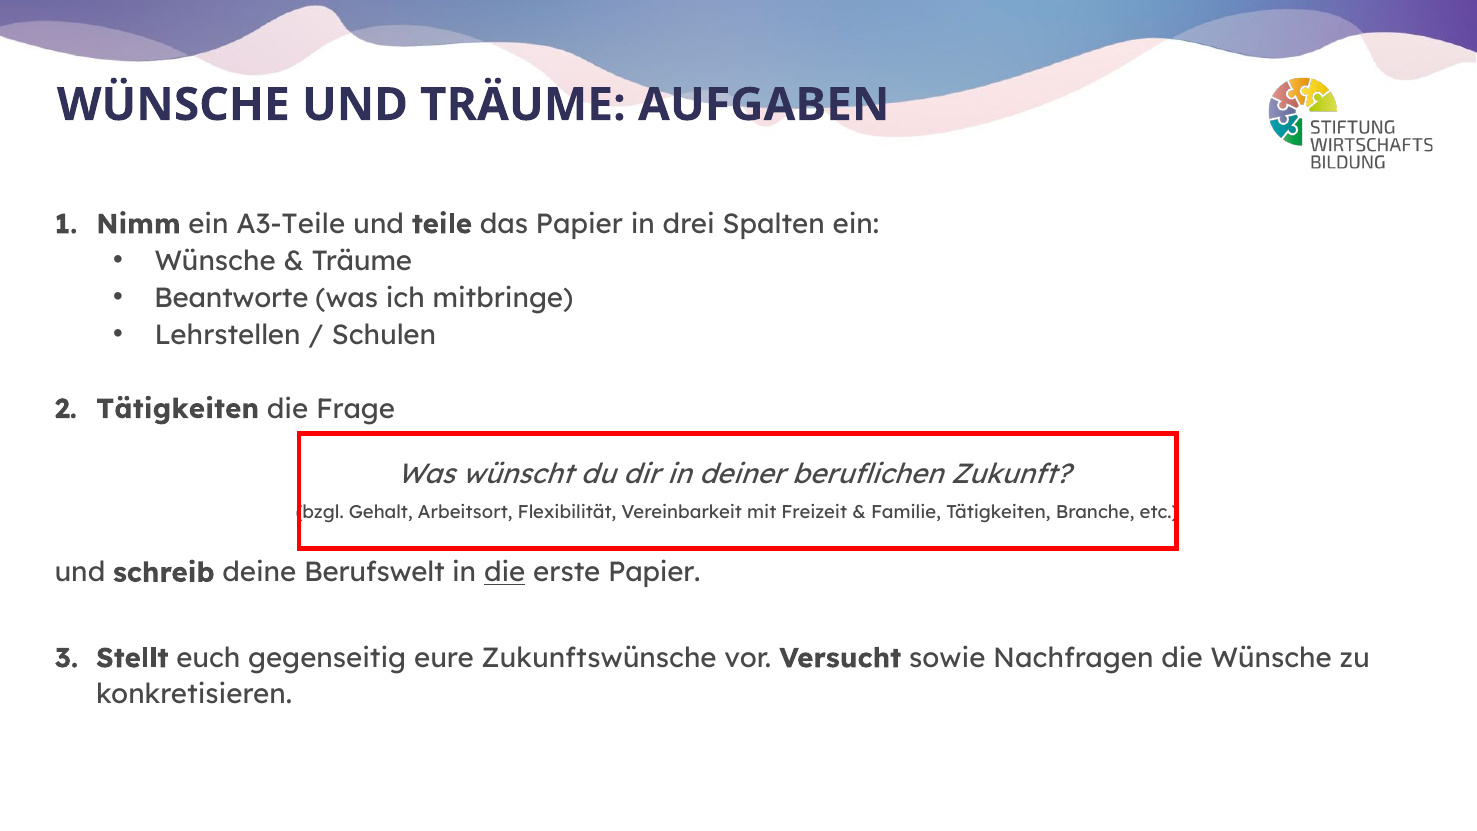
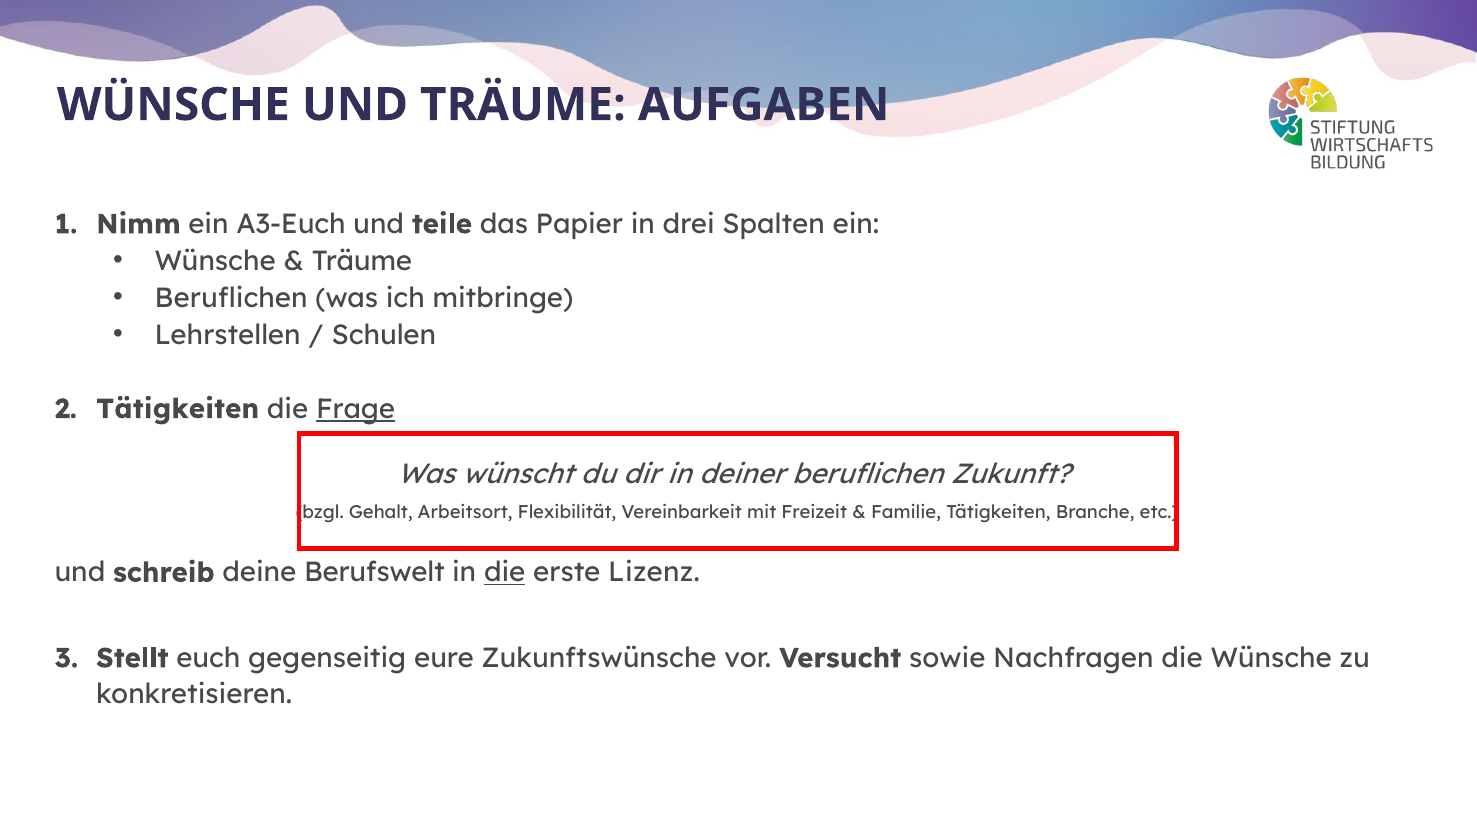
A3-Teile: A3-Teile -> A3-Euch
Beantworte at (231, 298): Beantworte -> Beruflichen
Frage underline: none -> present
erste Papier: Papier -> Lizenz
